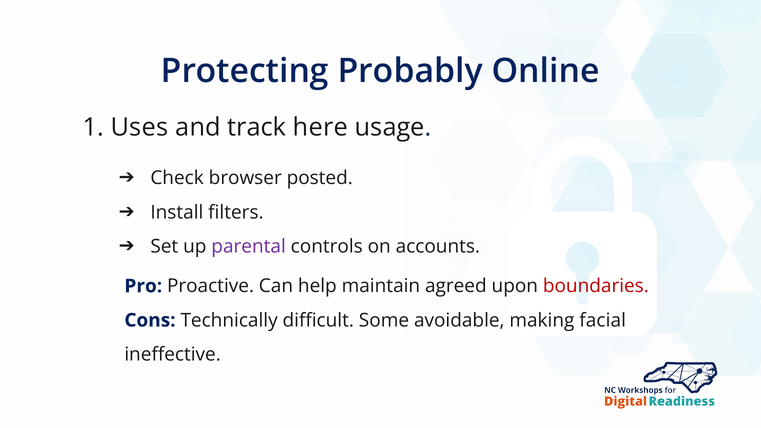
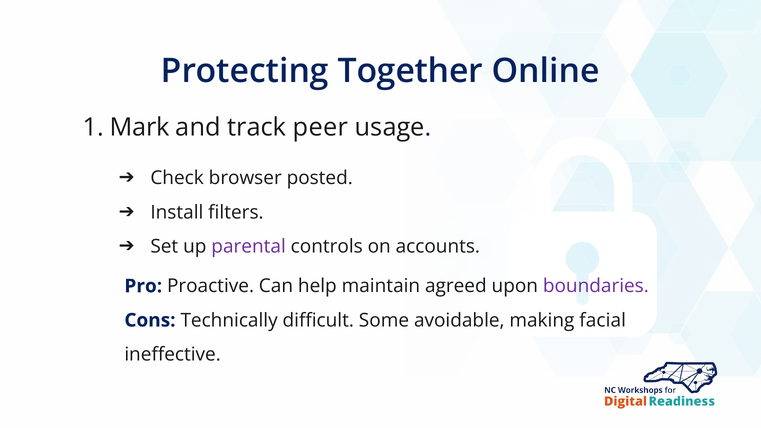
Probably: Probably -> Together
Uses: Uses -> Mark
here: here -> peer
boundaries colour: red -> purple
